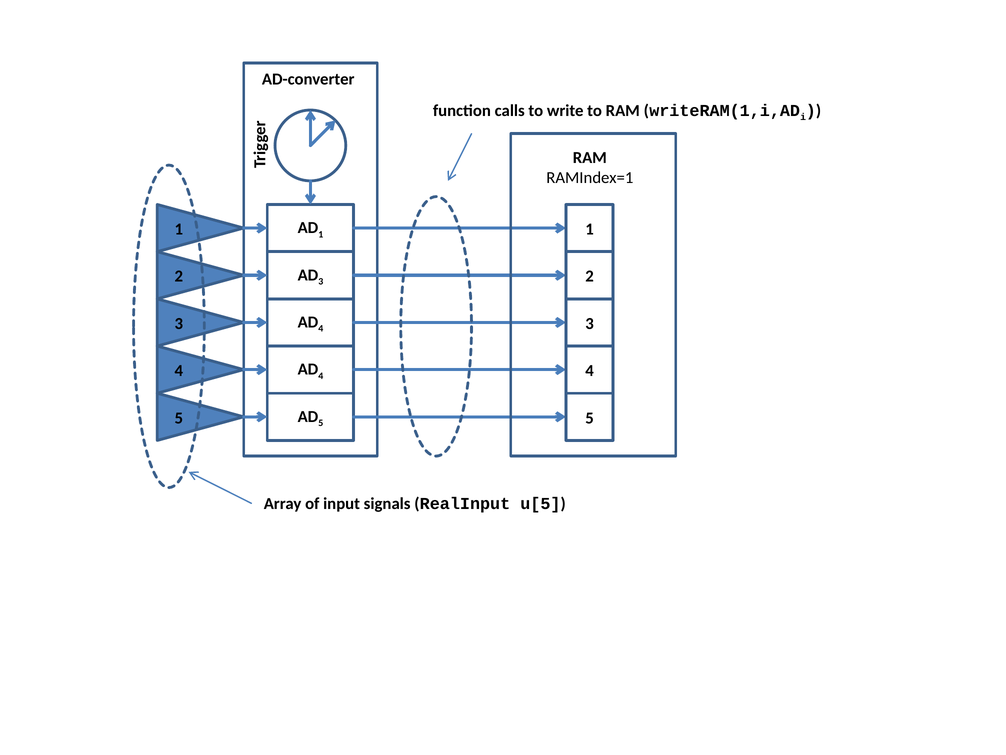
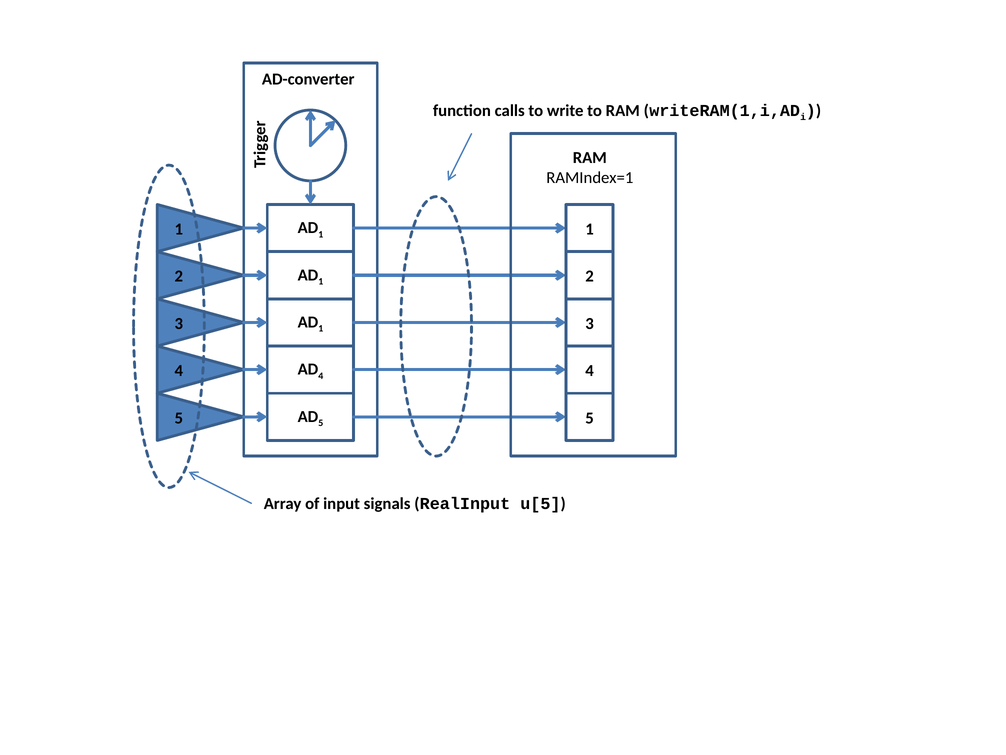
3 at (321, 281): 3 -> 1
4 at (321, 329): 4 -> 1
